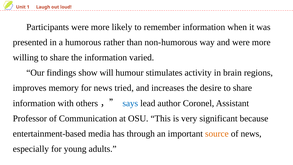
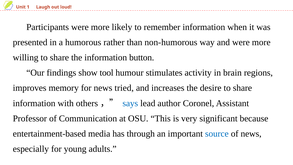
varied: varied -> button
will: will -> tool
source colour: orange -> blue
